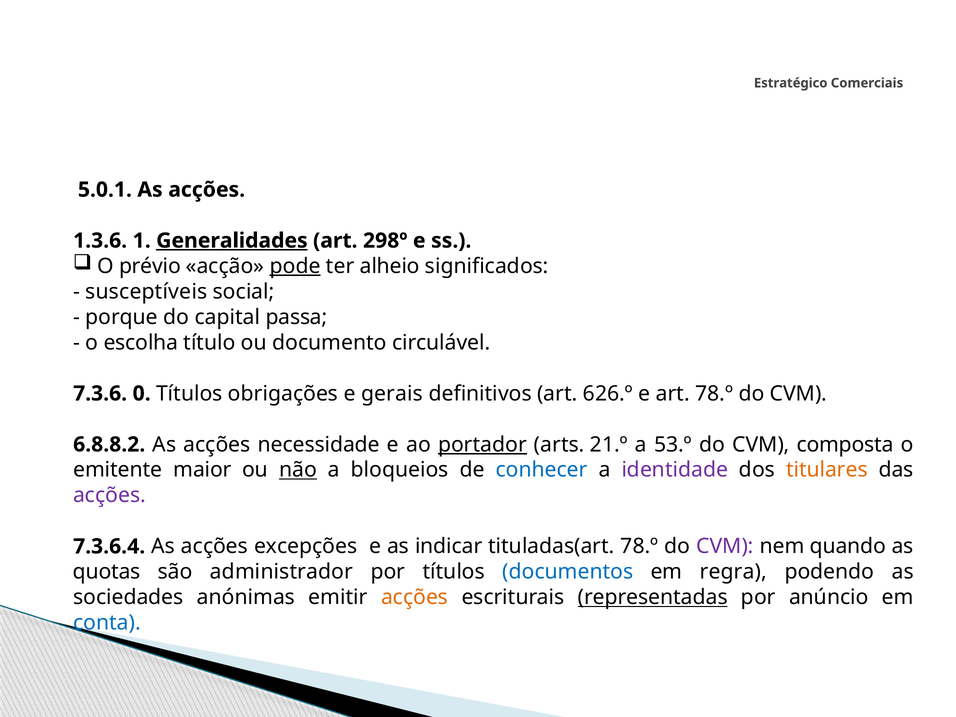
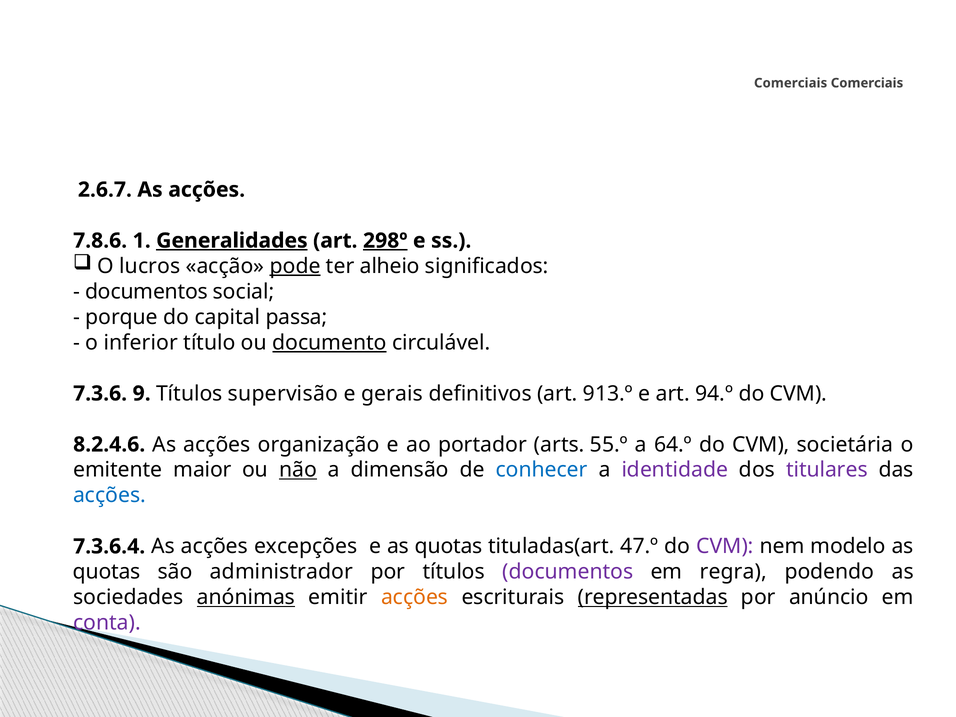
Estratégico at (791, 83): Estratégico -> Comerciais
5.0.1: 5.0.1 -> 2.6.7
1.3.6: 1.3.6 -> 7.8.6
298º underline: none -> present
prévio: prévio -> lucros
susceptíveis at (146, 292): susceptíveis -> documentos
escolha: escolha -> inferior
documento underline: none -> present
0: 0 -> 9
obrigações: obrigações -> supervisão
626.º: 626.º -> 913.º
art 78.º: 78.º -> 94.º
6.8.8.2: 6.8.8.2 -> 8.2.4.6
necessidade: necessidade -> organização
portador underline: present -> none
21.º: 21.º -> 55.º
53.º: 53.º -> 64.º
composta: composta -> societária
bloqueios: bloqueios -> dimensão
titulares colour: orange -> purple
acções at (109, 495) colour: purple -> blue
e as indicar: indicar -> quotas
tituladas(art 78.º: 78.º -> 47.º
quando: quando -> modelo
documentos at (568, 572) colour: blue -> purple
anónimas underline: none -> present
conta colour: blue -> purple
